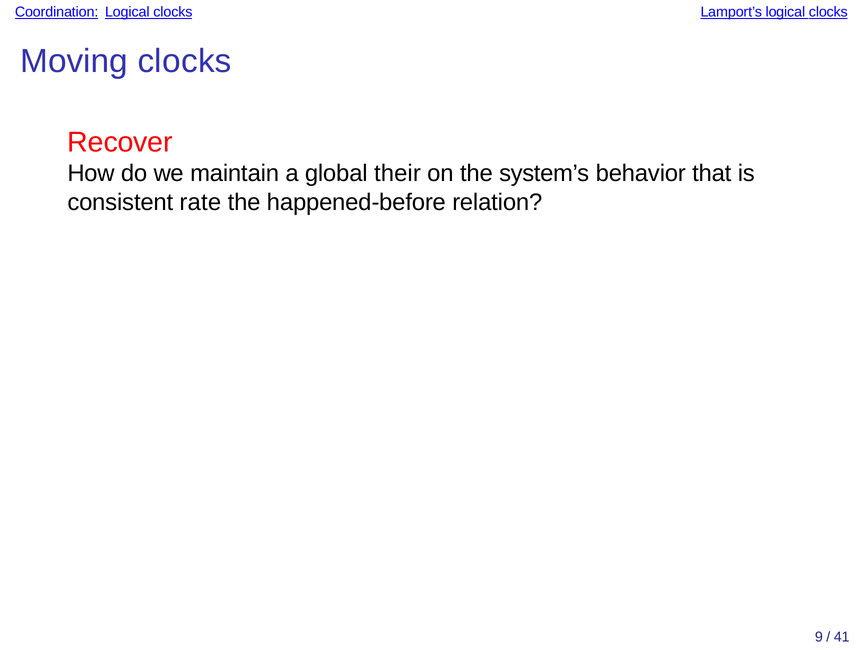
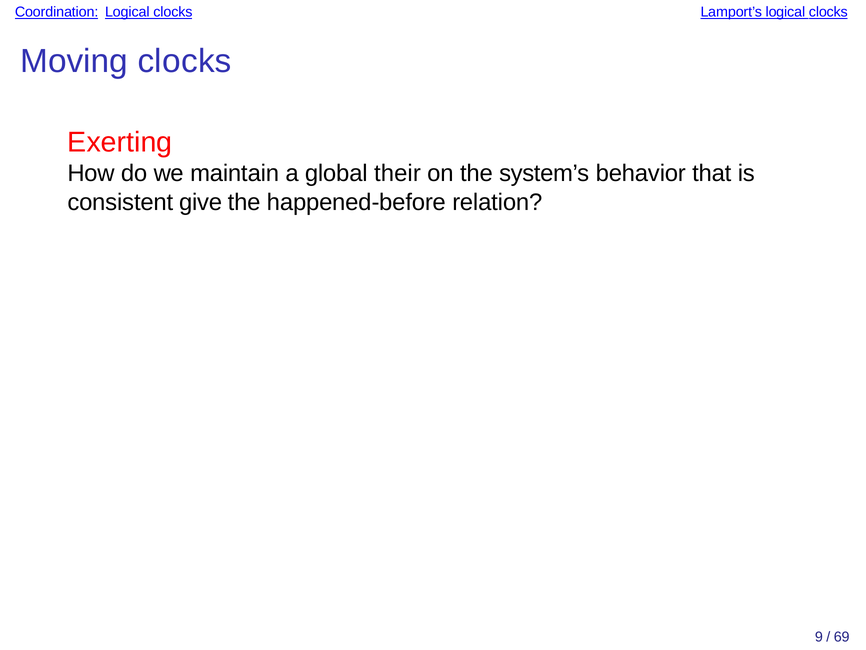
Recover: Recover -> Exerting
rate: rate -> give
41: 41 -> 69
